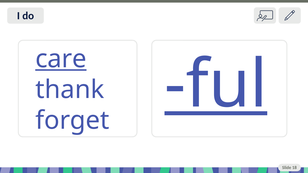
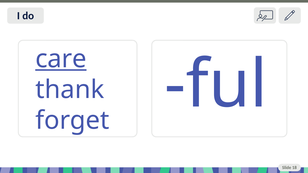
ful underline: present -> none
